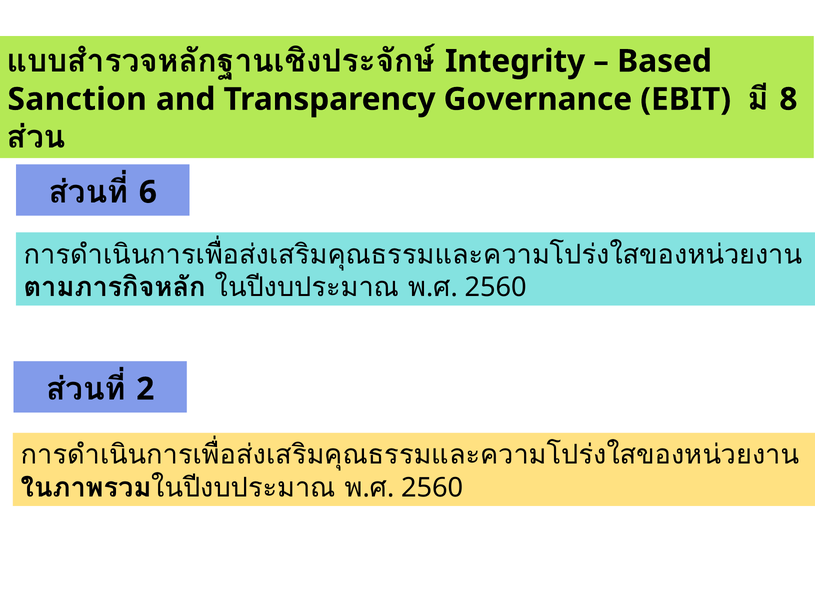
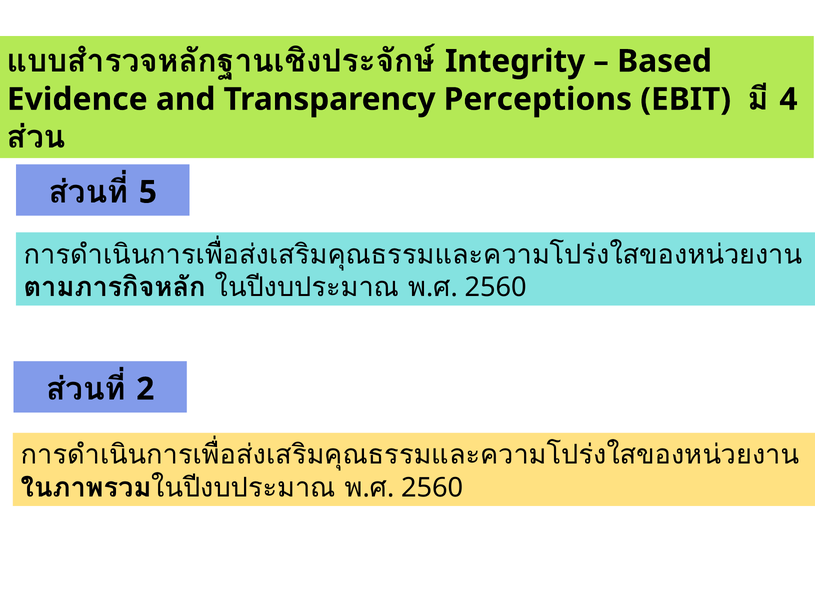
Sanction: Sanction -> Evidence
Governance: Governance -> Perceptions
8: 8 -> 4
6: 6 -> 5
